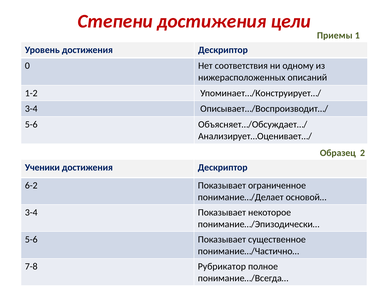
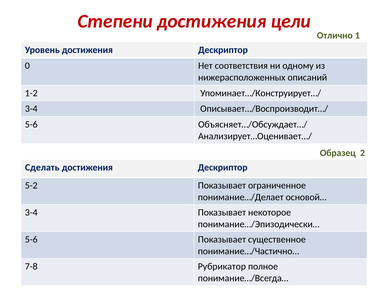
Приемы: Приемы -> Отлично
Ученики: Ученики -> Сделать
6-2: 6-2 -> 5-2
